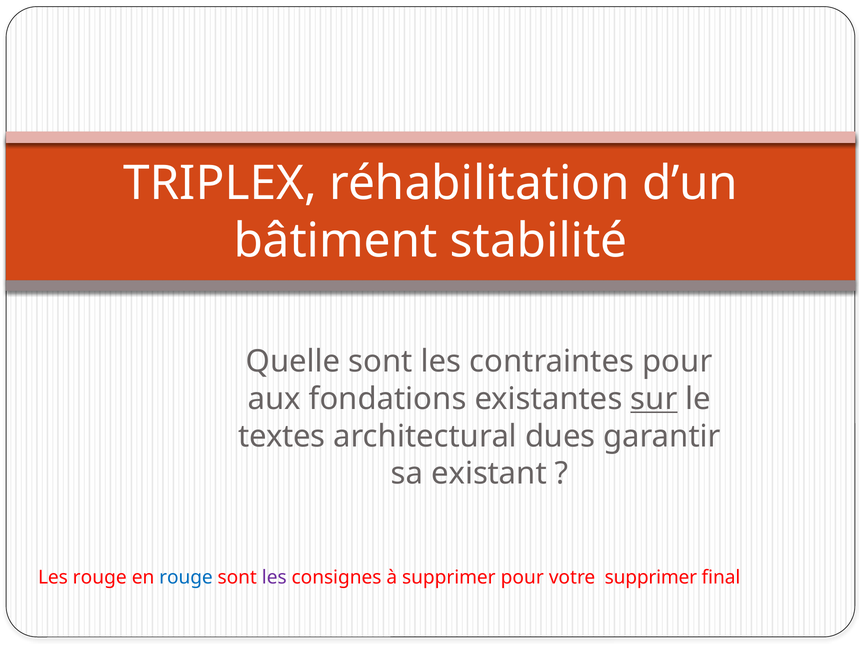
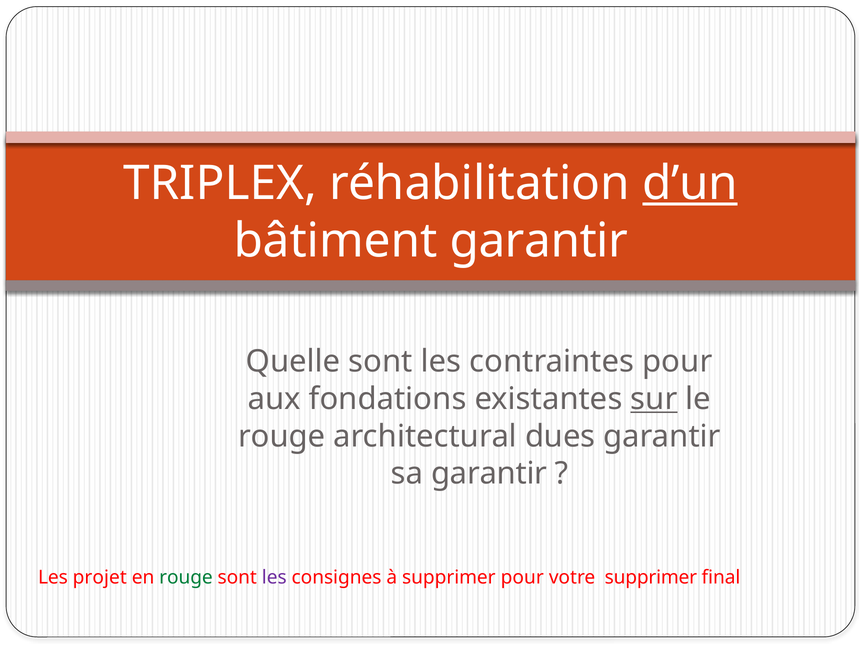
d’un underline: none -> present
bâtiment stabilité: stabilité -> garantir
textes at (282, 436): textes -> rouge
sa existant: existant -> garantir
Les rouge: rouge -> projet
rouge at (186, 577) colour: blue -> green
